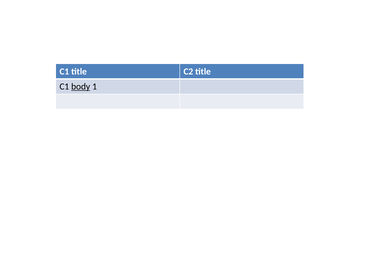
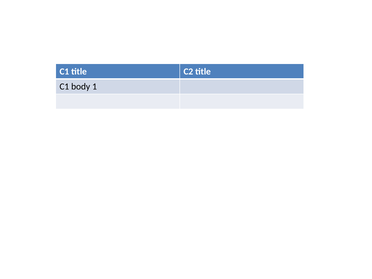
body underline: present -> none
